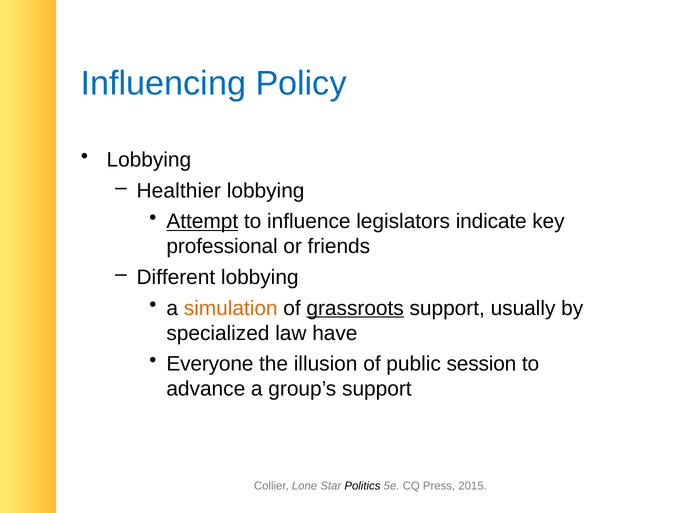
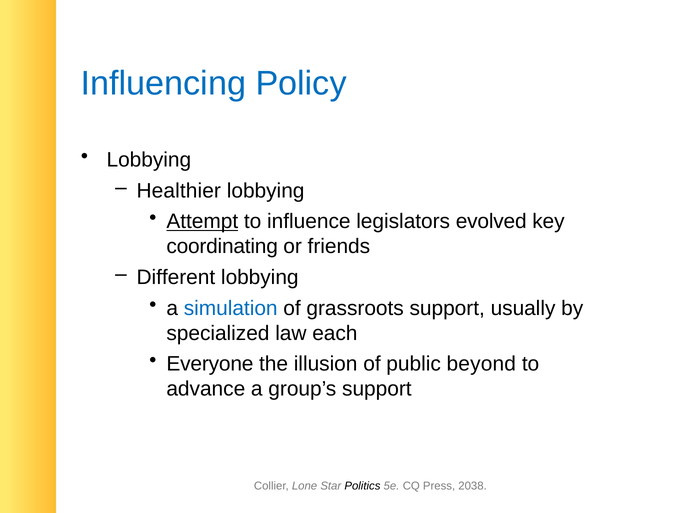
indicate: indicate -> evolved
professional: professional -> coordinating
simulation colour: orange -> blue
grassroots underline: present -> none
have: have -> each
session: session -> beyond
2015: 2015 -> 2038
